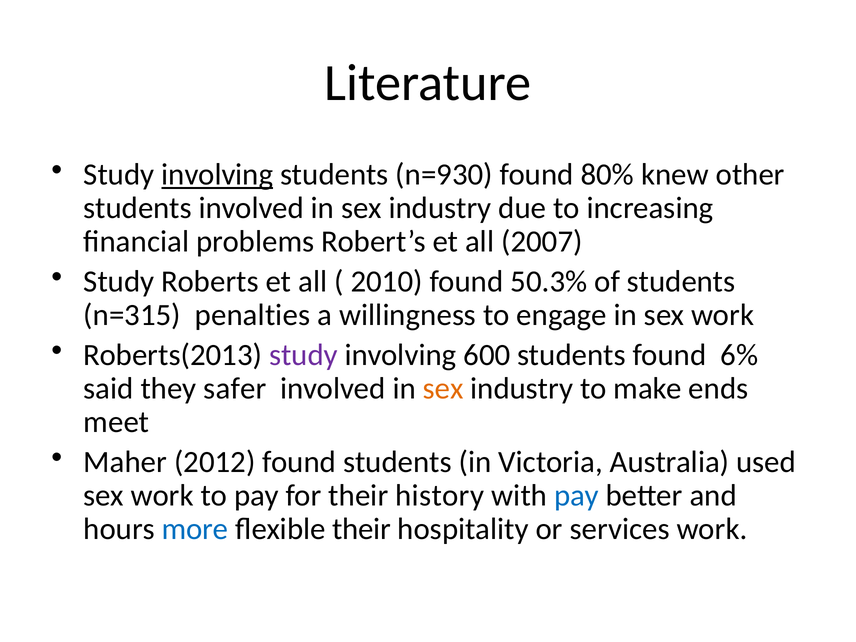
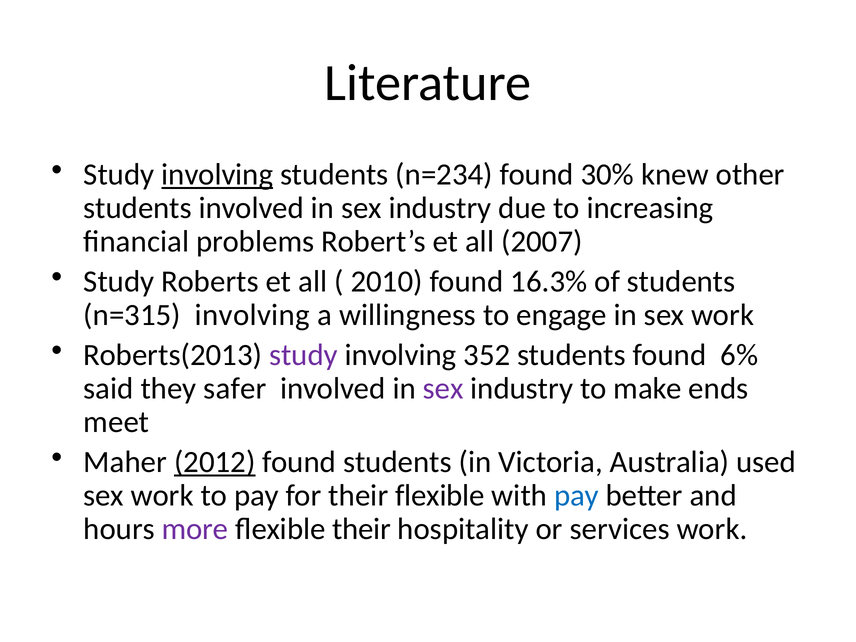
n=930: n=930 -> n=234
80%: 80% -> 30%
50.3%: 50.3% -> 16.3%
n=315 penalties: penalties -> involving
600: 600 -> 352
sex at (443, 389) colour: orange -> purple
2012 underline: none -> present
their history: history -> flexible
more colour: blue -> purple
